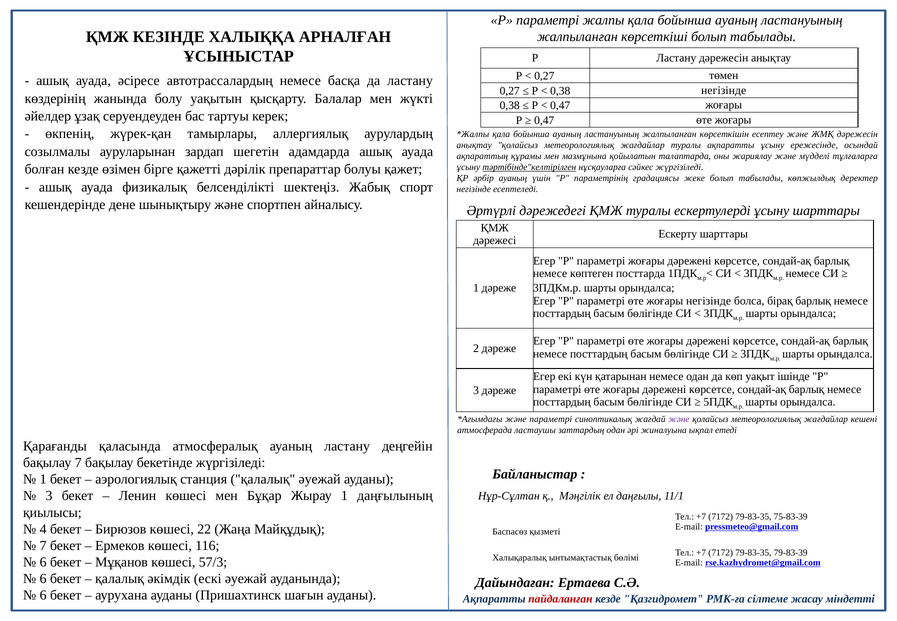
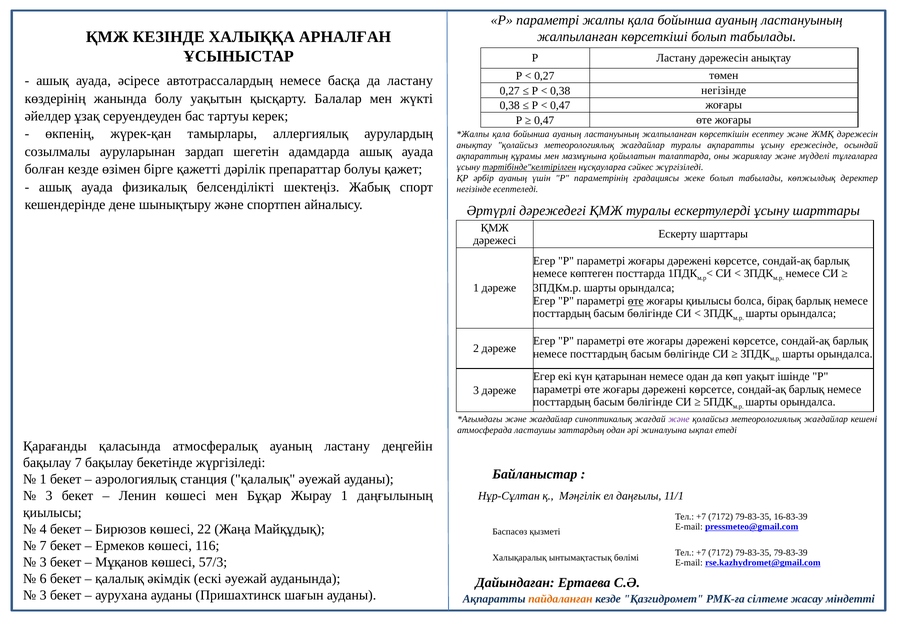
өте at (636, 301) underline: none -> present
жоғары негізінде: негізінде -> қиылысы
және параметрі: параметрі -> жағдайлар
75-83-39: 75-83-39 -> 16-83-39
6 at (43, 562): 6 -> 3
6 at (43, 595): 6 -> 3
пайдаланған colour: red -> orange
